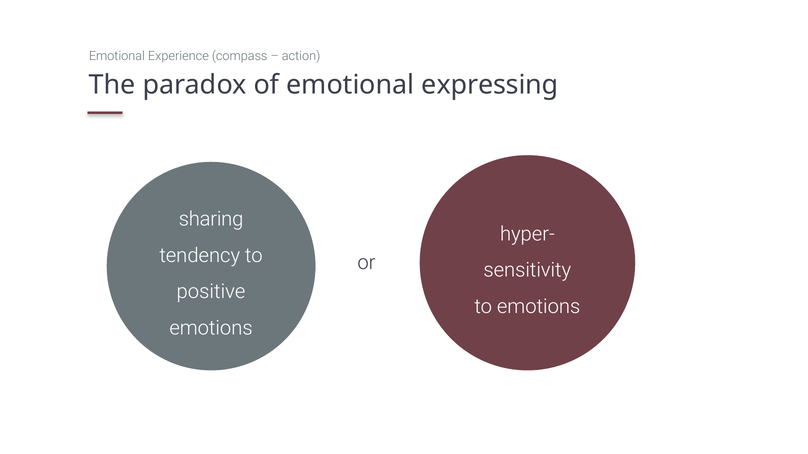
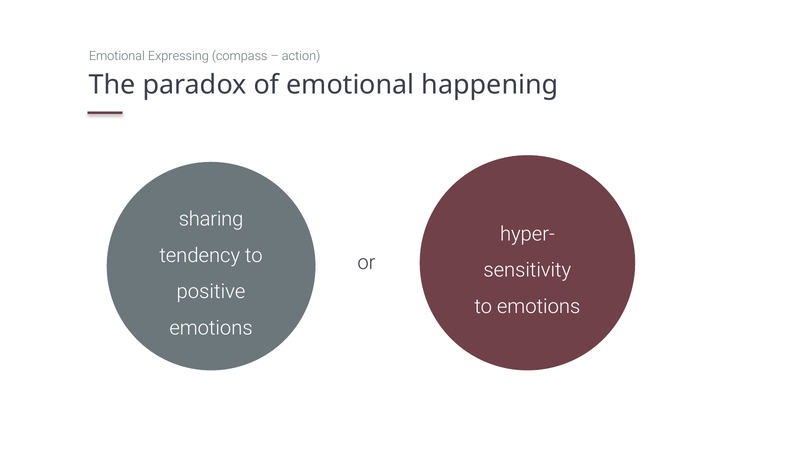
Experience: Experience -> Expressing
expressing: expressing -> happening
